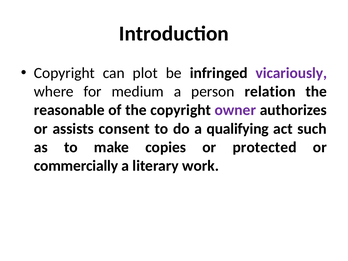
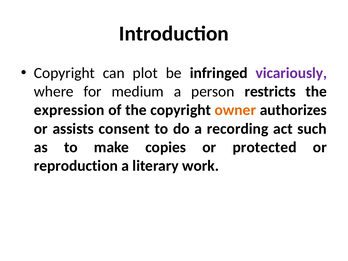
relation: relation -> restricts
reasonable: reasonable -> expression
owner colour: purple -> orange
qualifying: qualifying -> recording
commercially: commercially -> reproduction
